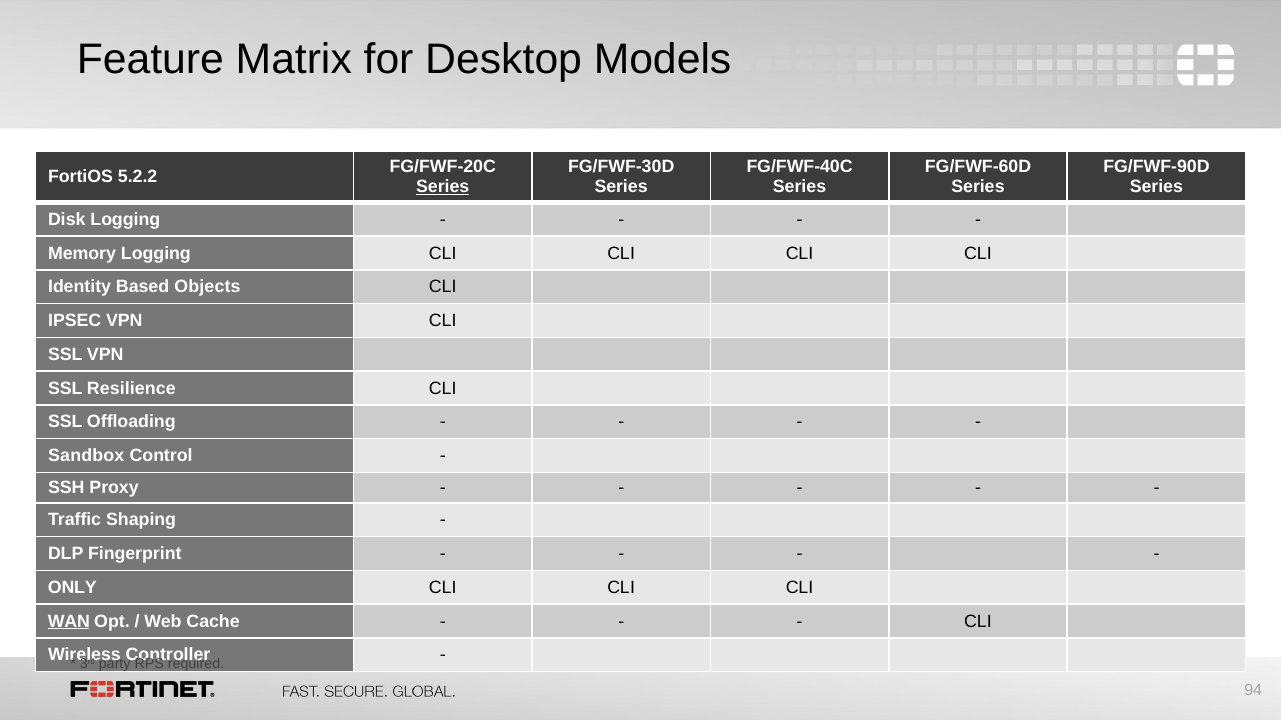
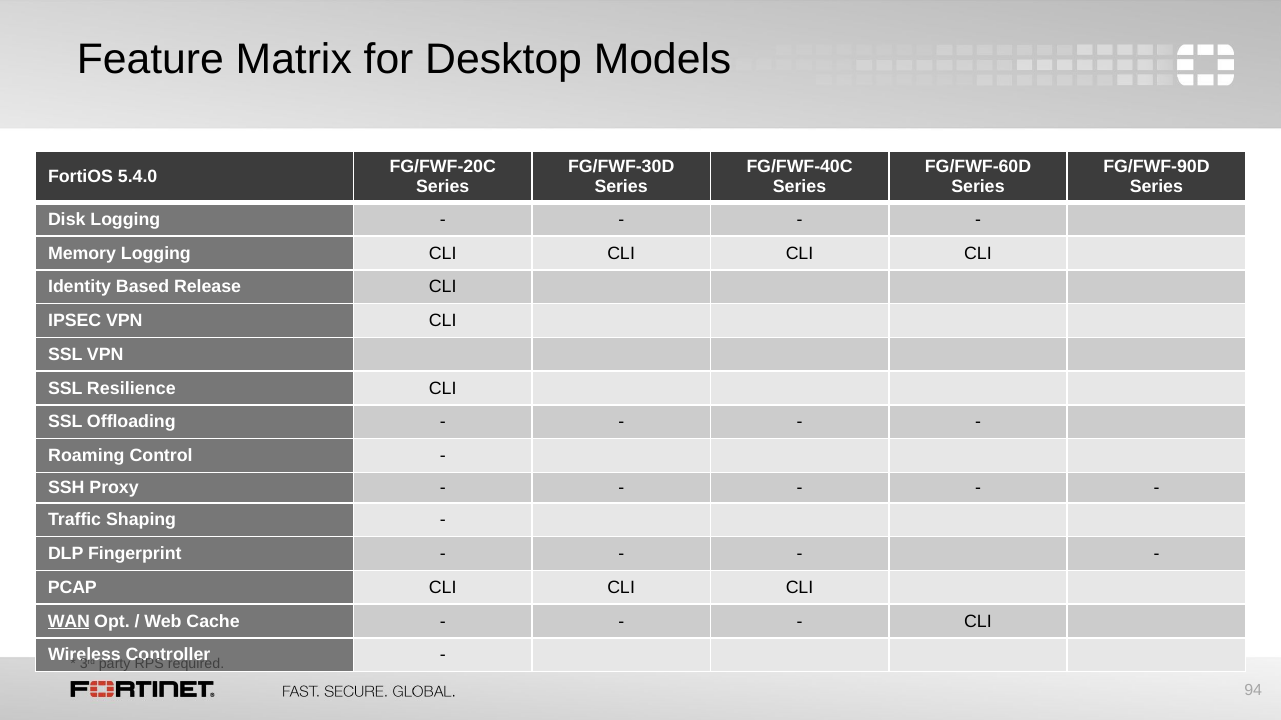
5.2.2: 5.2.2 -> 5.4.0
Series at (443, 187) underline: present -> none
Objects: Objects -> Release
Sandbox: Sandbox -> Roaming
ONLY: ONLY -> PCAP
